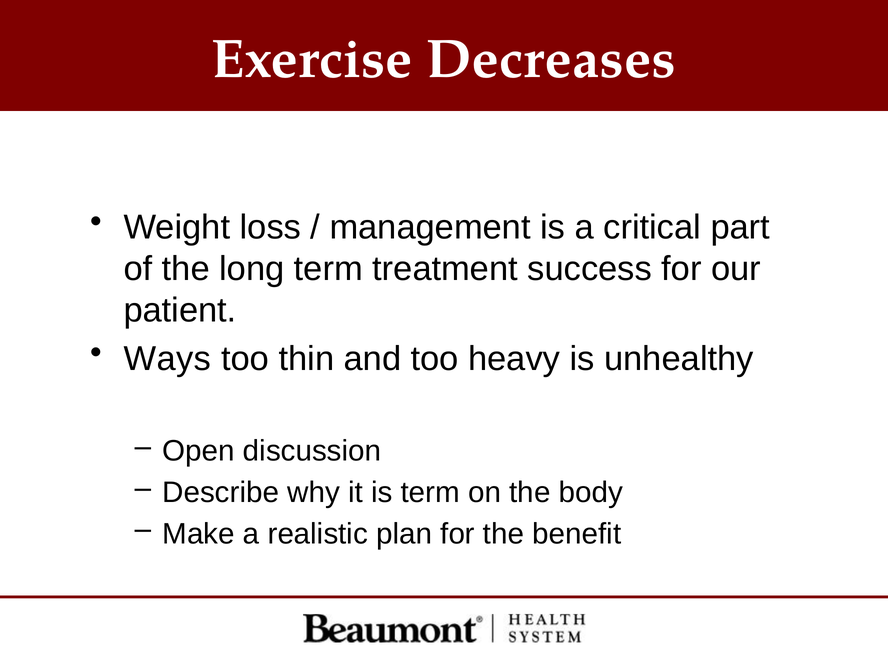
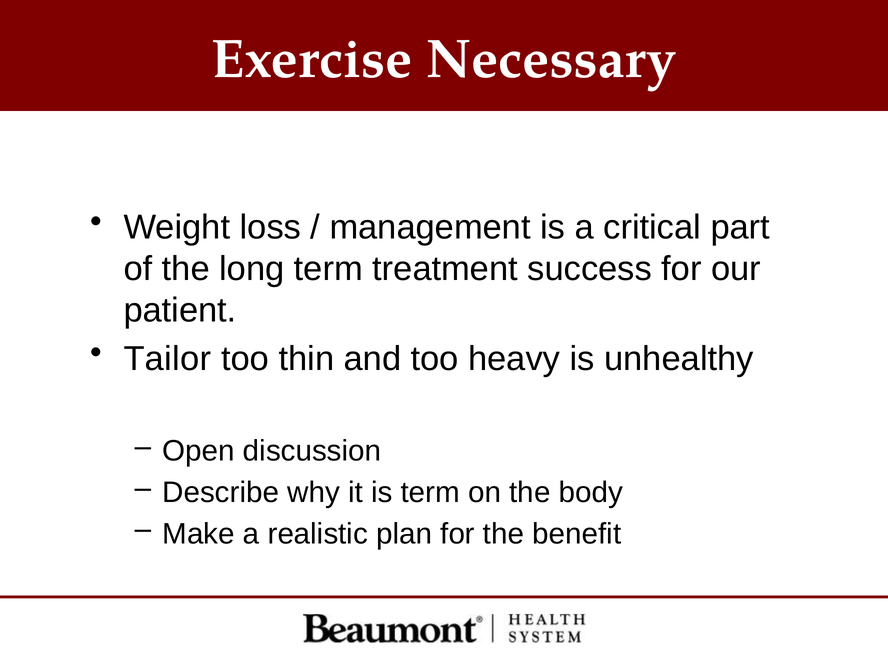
Decreases: Decreases -> Necessary
Ways: Ways -> Tailor
